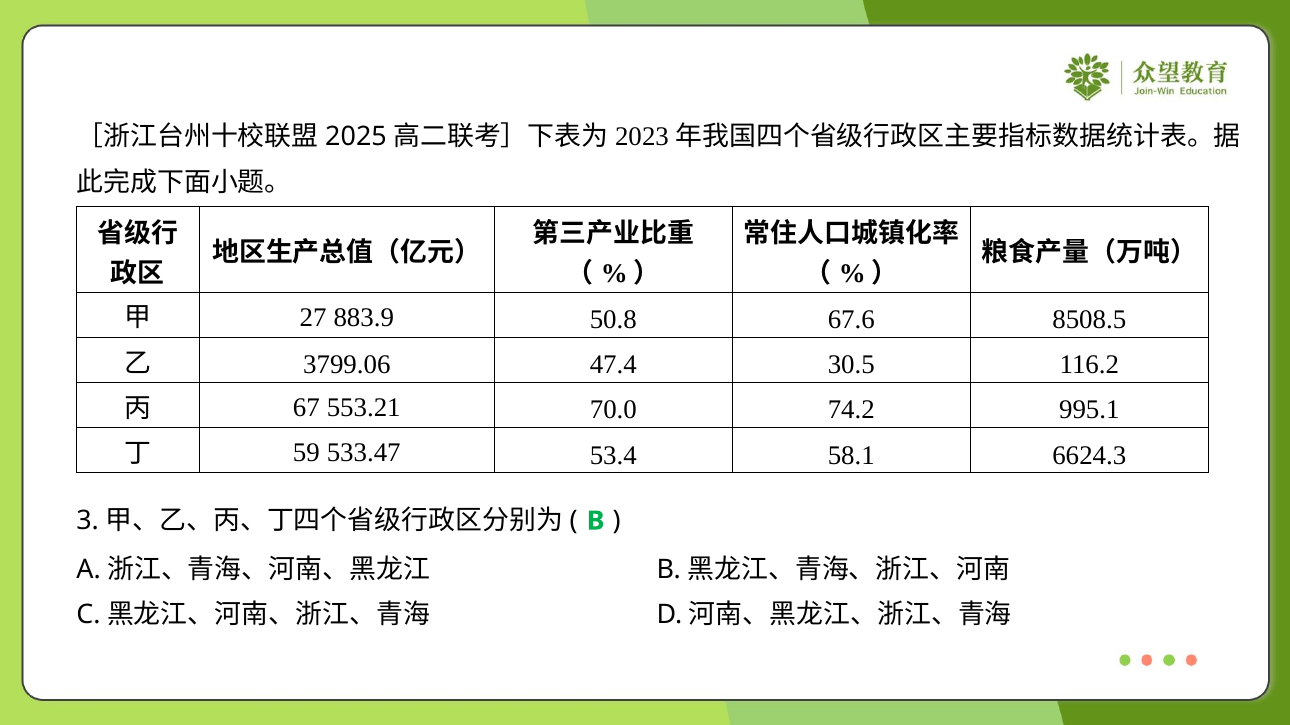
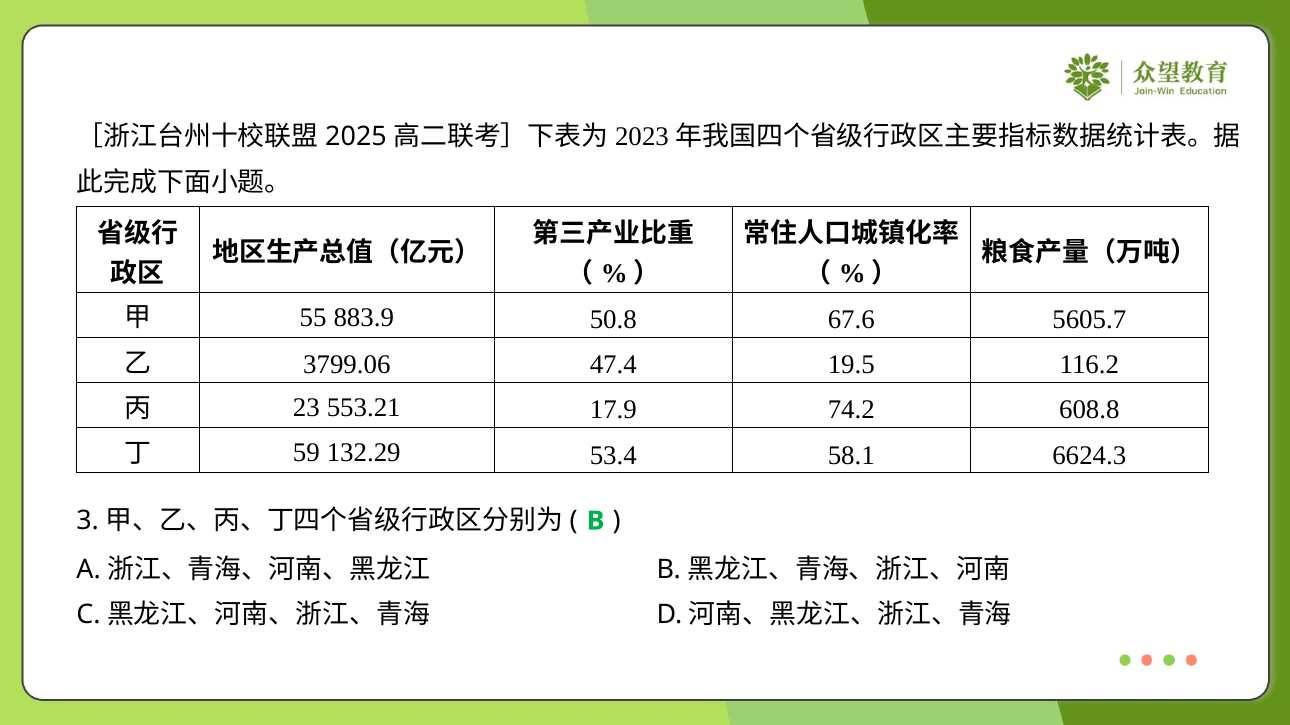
27: 27 -> 55
8508.5: 8508.5 -> 5605.7
30.5: 30.5 -> 19.5
67: 67 -> 23
70.0: 70.0 -> 17.9
995.1: 995.1 -> 608.8
533.47: 533.47 -> 132.29
